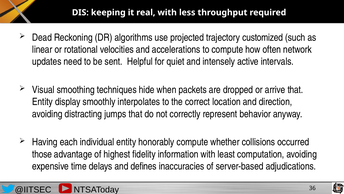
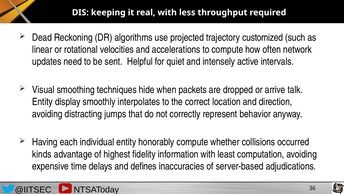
arrive that: that -> talk
those: those -> kinds
